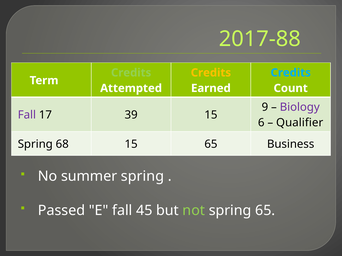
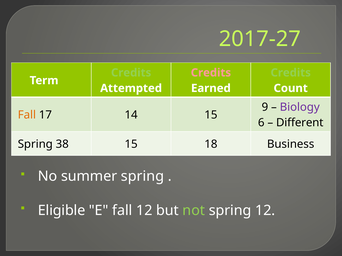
2017-88: 2017-88 -> 2017-27
Credits at (211, 73) colour: yellow -> pink
Credits at (291, 73) colour: light blue -> light green
Fall at (27, 115) colour: purple -> orange
39: 39 -> 14
Qualifier: Qualifier -> Different
68: 68 -> 38
15 65: 65 -> 18
Passed: Passed -> Eligible
fall 45: 45 -> 12
spring 65: 65 -> 12
